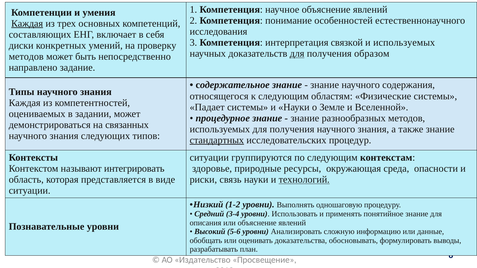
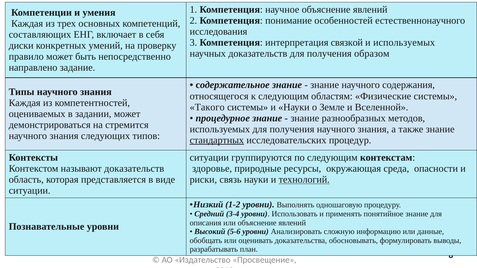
Каждая at (27, 23) underline: present -> none
для at (297, 54) underline: present -> none
методов at (26, 57): методов -> правило
Падает: Падает -> Такого
связанных: связанных -> стремится
называют интегрировать: интегрировать -> доказательств
